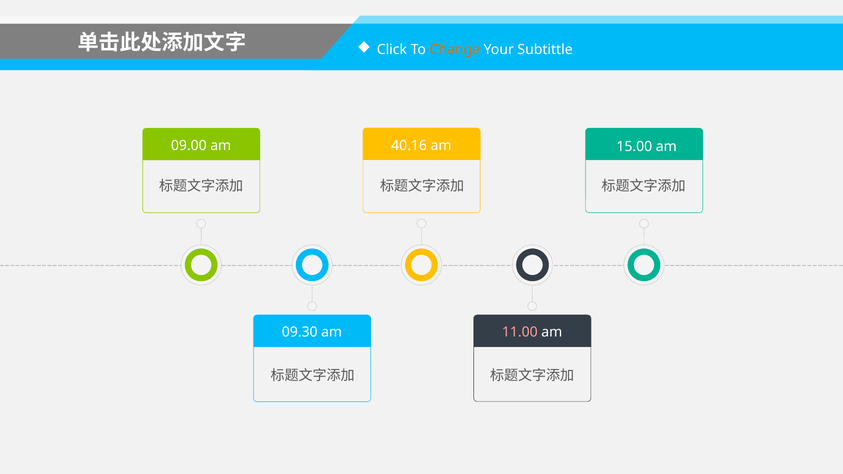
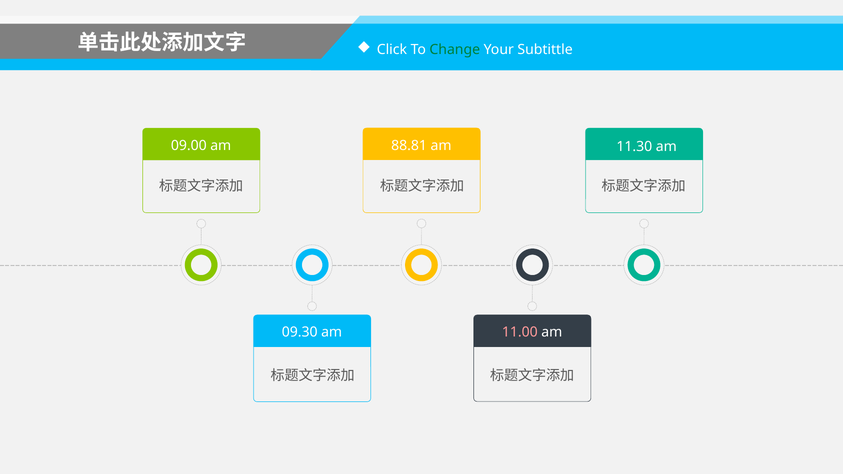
Change colour: orange -> green
40.16: 40.16 -> 88.81
15.00: 15.00 -> 11.30
